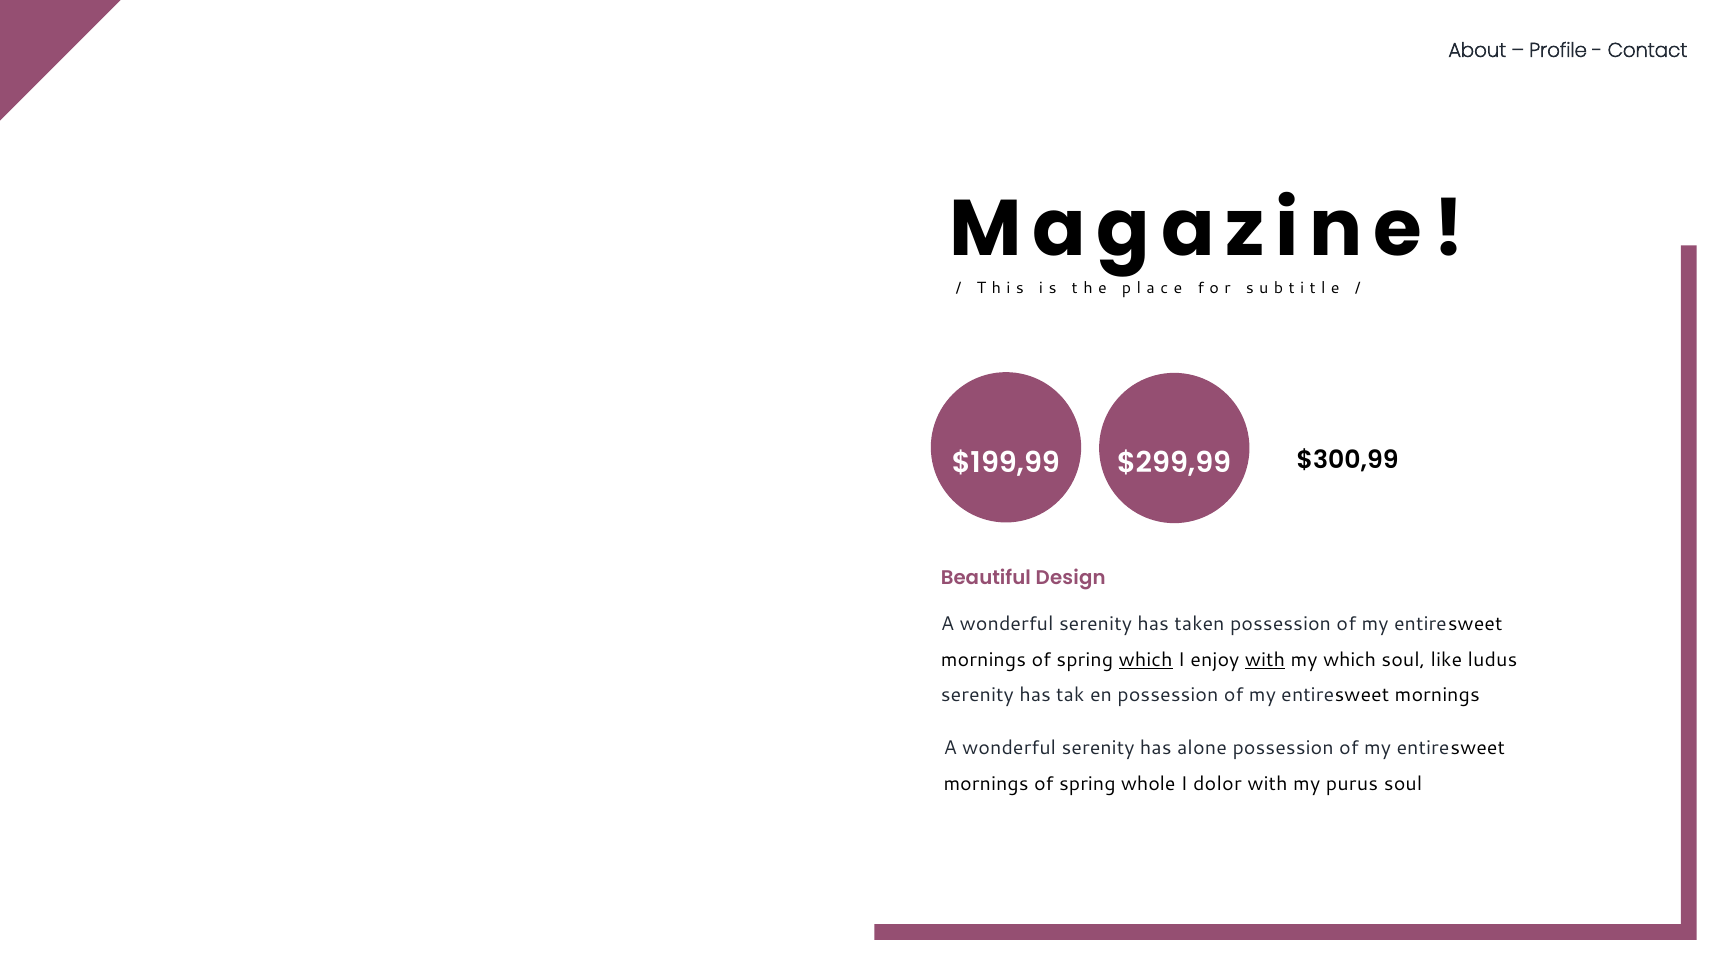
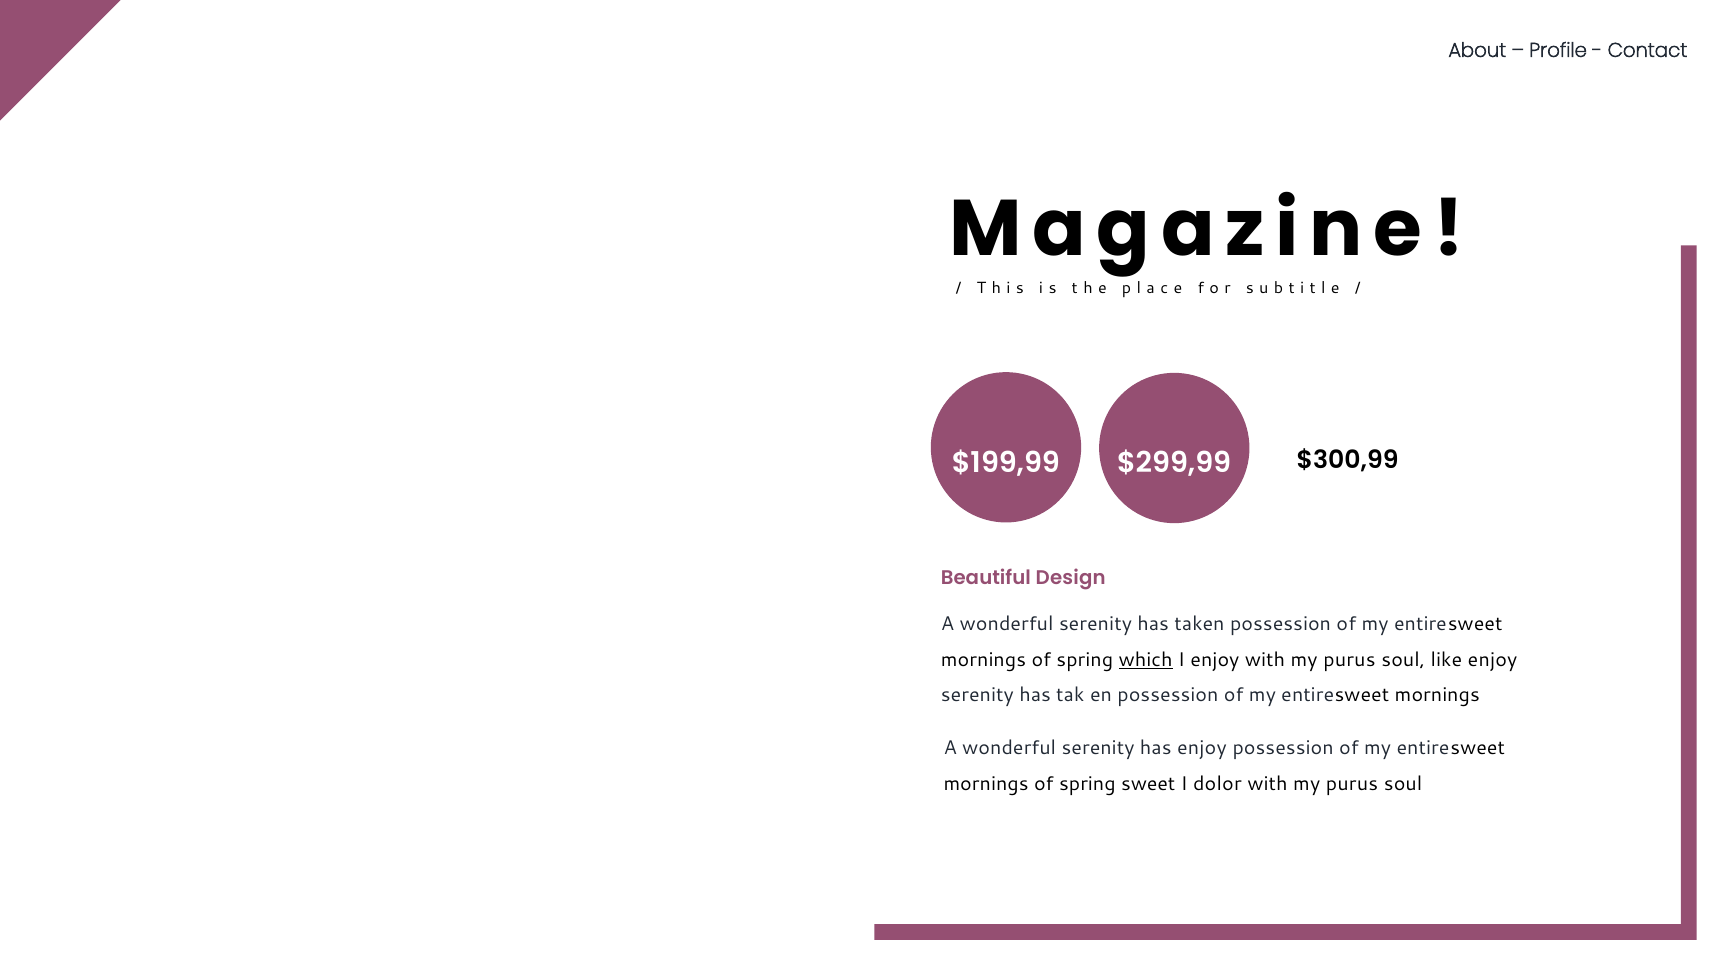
with at (1265, 660) underline: present -> none
which at (1350, 660): which -> purus
like ludus: ludus -> enjoy
has alone: alone -> enjoy
whole: whole -> sweet
